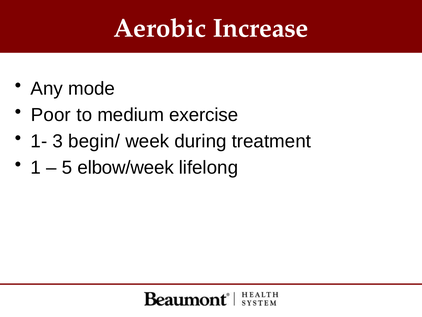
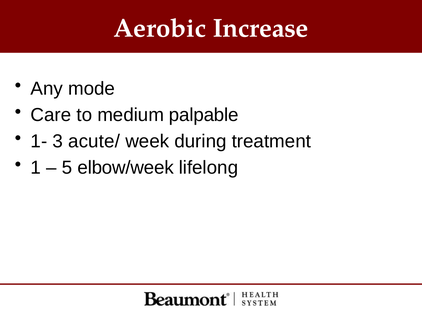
Poor: Poor -> Care
exercise: exercise -> palpable
begin/: begin/ -> acute/
